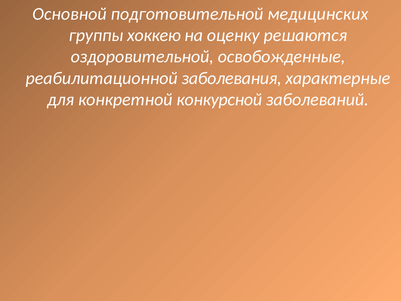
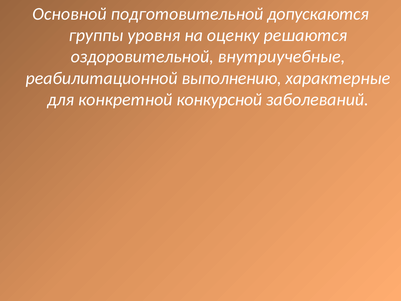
медицинских: медицинских -> допускаются
хоккею: хоккею -> уровня
освобожденные: освобожденные -> внутриучебные
заболевания: заболевания -> выполнению
